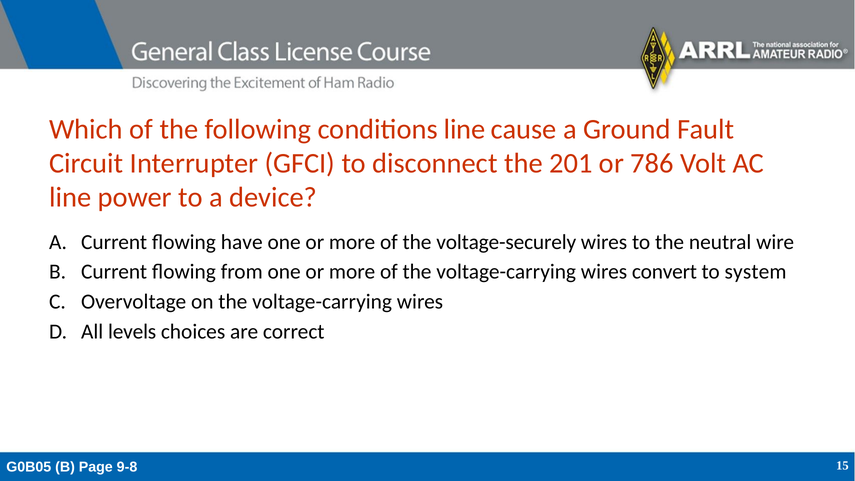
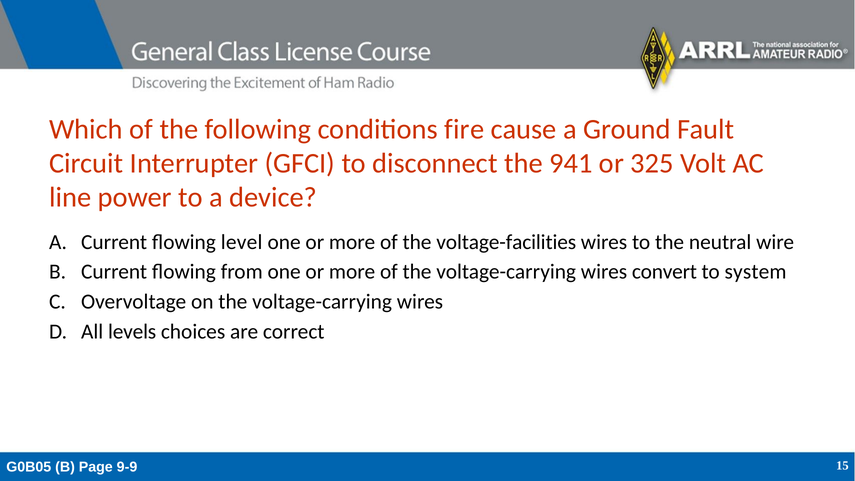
conditions line: line -> fire
201: 201 -> 941
786: 786 -> 325
have: have -> level
voltage-securely: voltage-securely -> voltage-facilities
9-8: 9-8 -> 9-9
